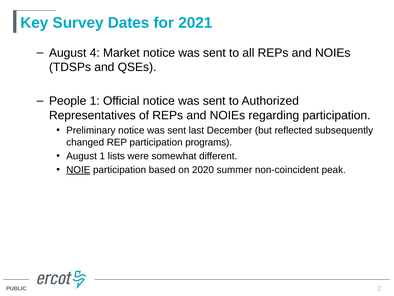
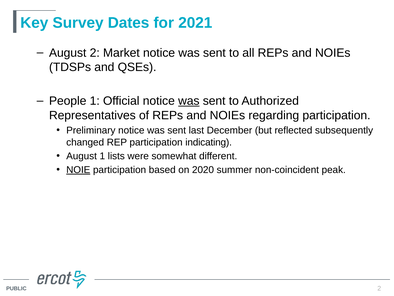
August 4: 4 -> 2
was at (189, 101) underline: none -> present
programs: programs -> indicating
